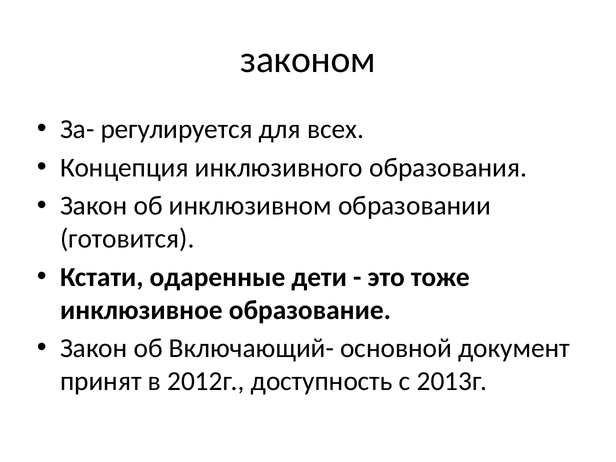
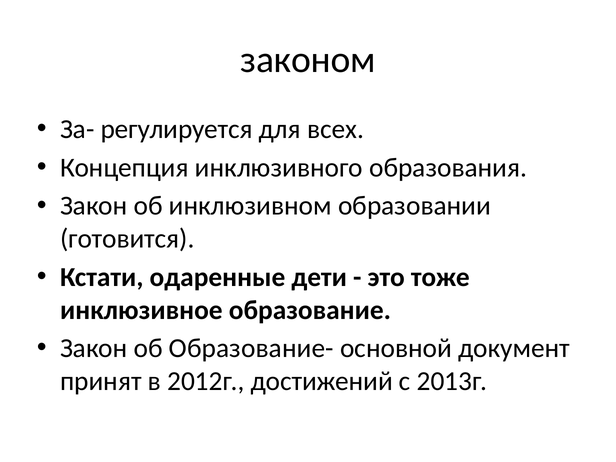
Включающий-: Включающий- -> Образование-
доступность: доступность -> достижений
